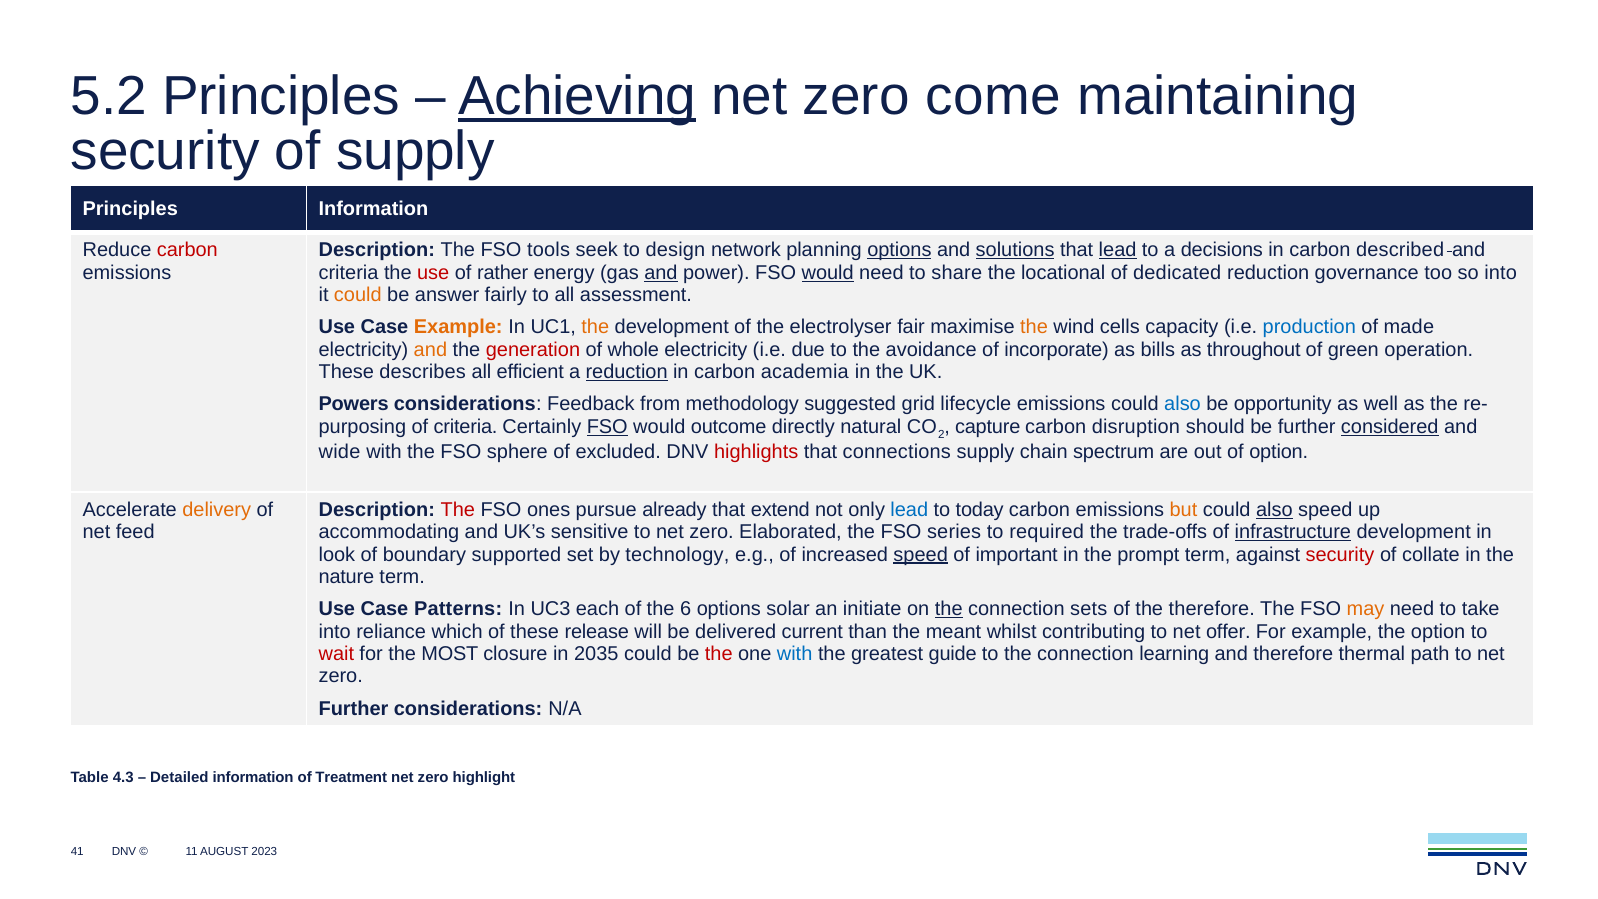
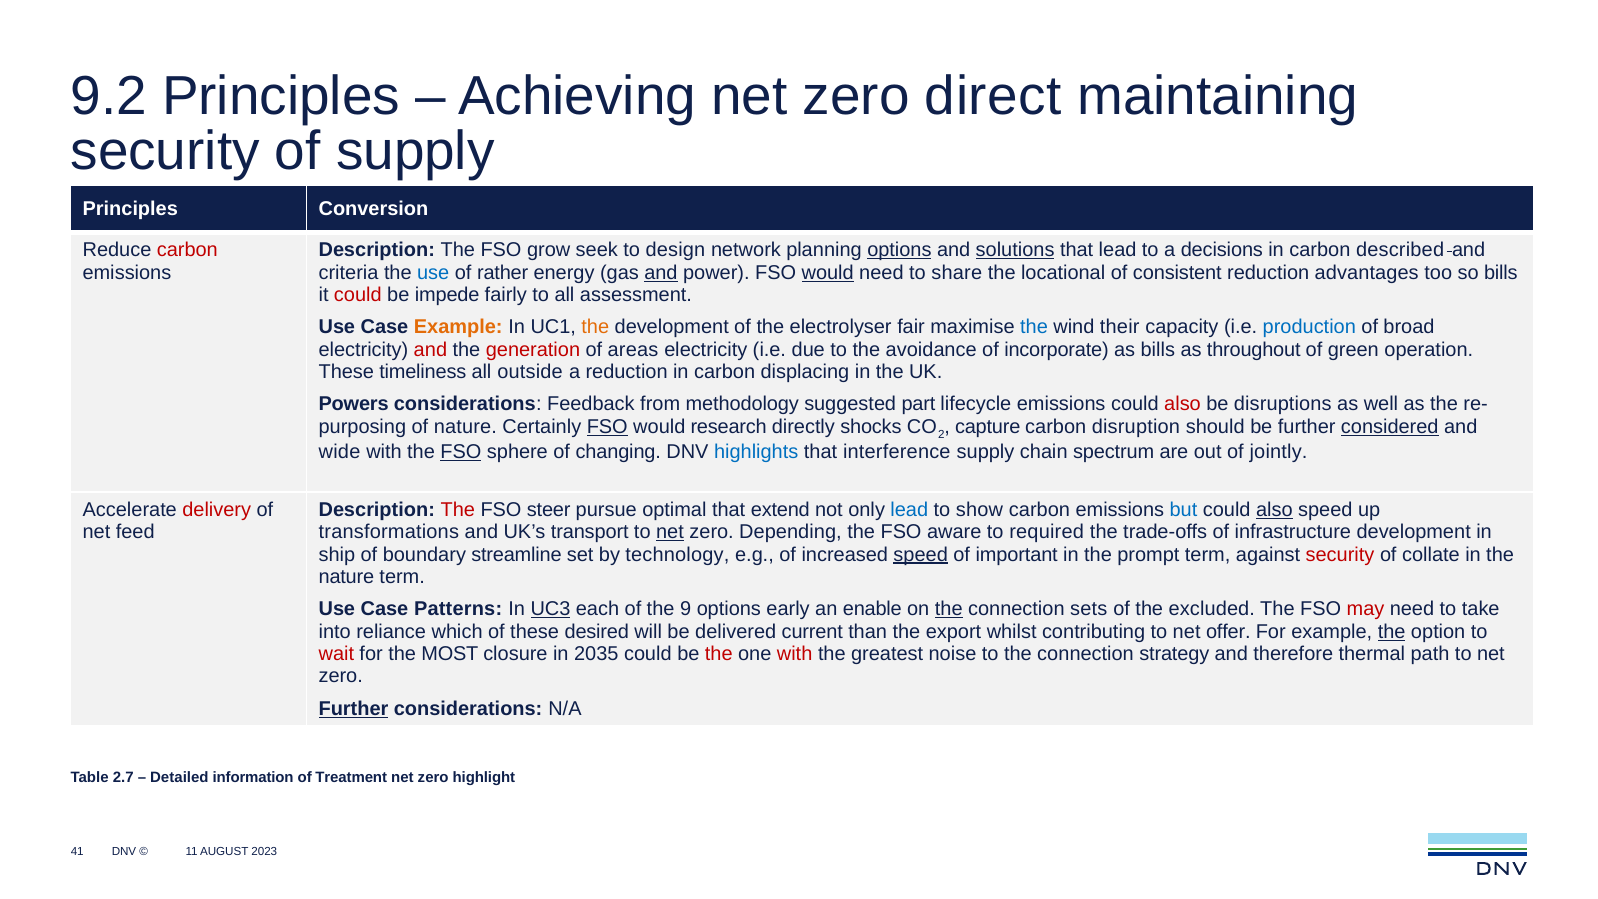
5.2: 5.2 -> 9.2
Achieving underline: present -> none
come: come -> direct
Principles Information: Information -> Conversion
tools: tools -> grow
lead at (1118, 250) underline: present -> none
use at (433, 273) colour: red -> blue
dedicated: dedicated -> consistent
governance: governance -> advantages
so into: into -> bills
could at (358, 295) colour: orange -> red
answer: answer -> impede
the at (1034, 327) colour: orange -> blue
cells: cells -> their
made: made -> broad
and at (430, 350) colour: orange -> red
whole: whole -> areas
describes: describes -> timeliness
efficient: efficient -> outside
reduction at (627, 372) underline: present -> none
academia: academia -> displacing
grid: grid -> part
also at (1183, 404) colour: blue -> red
opportunity: opportunity -> disruptions
of criteria: criteria -> nature
outcome: outcome -> research
natural: natural -> shocks
FSO at (461, 452) underline: none -> present
excluded: excluded -> changing
highlights colour: red -> blue
connections: connections -> interference
of option: option -> jointly
delivery colour: orange -> red
ones: ones -> steer
already: already -> optimal
today: today -> show
but colour: orange -> blue
accommodating: accommodating -> transformations
sensitive: sensitive -> transport
net at (670, 532) underline: none -> present
Elaborated: Elaborated -> Depending
series: series -> aware
infrastructure underline: present -> none
look: look -> ship
supported: supported -> streamline
UC3 underline: none -> present
6: 6 -> 9
solar: solar -> early
initiate: initiate -> enable
the therefore: therefore -> excluded
may colour: orange -> red
release: release -> desired
meant: meant -> export
the at (1392, 631) underline: none -> present
with at (795, 654) colour: blue -> red
guide: guide -> noise
learning: learning -> strategy
Further at (354, 709) underline: none -> present
4.3: 4.3 -> 2.7
